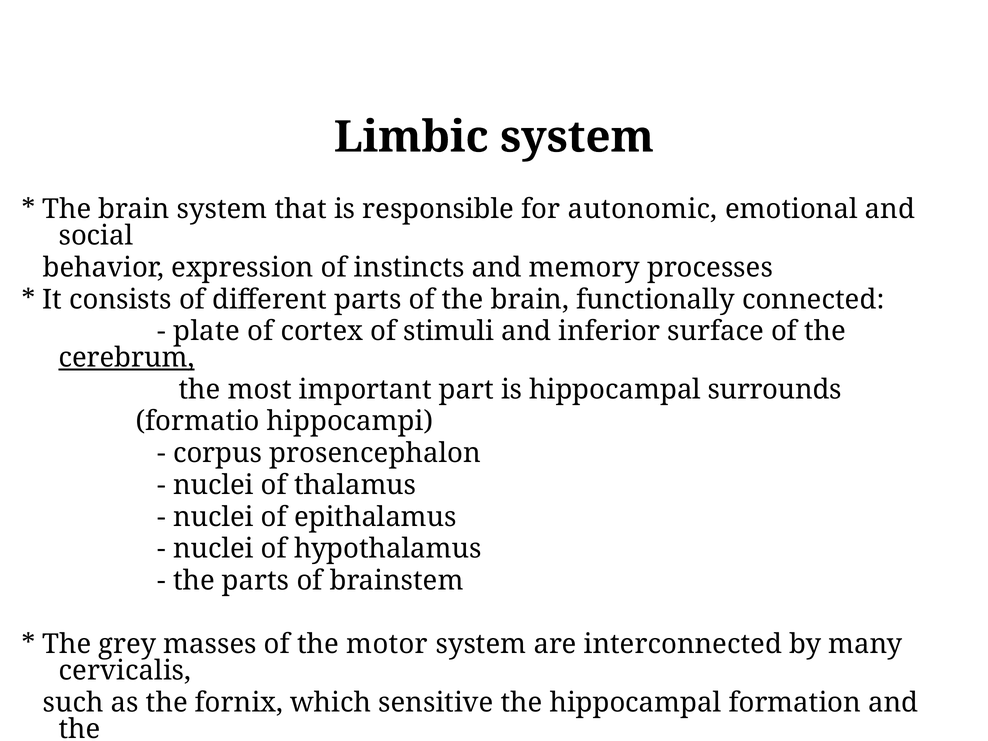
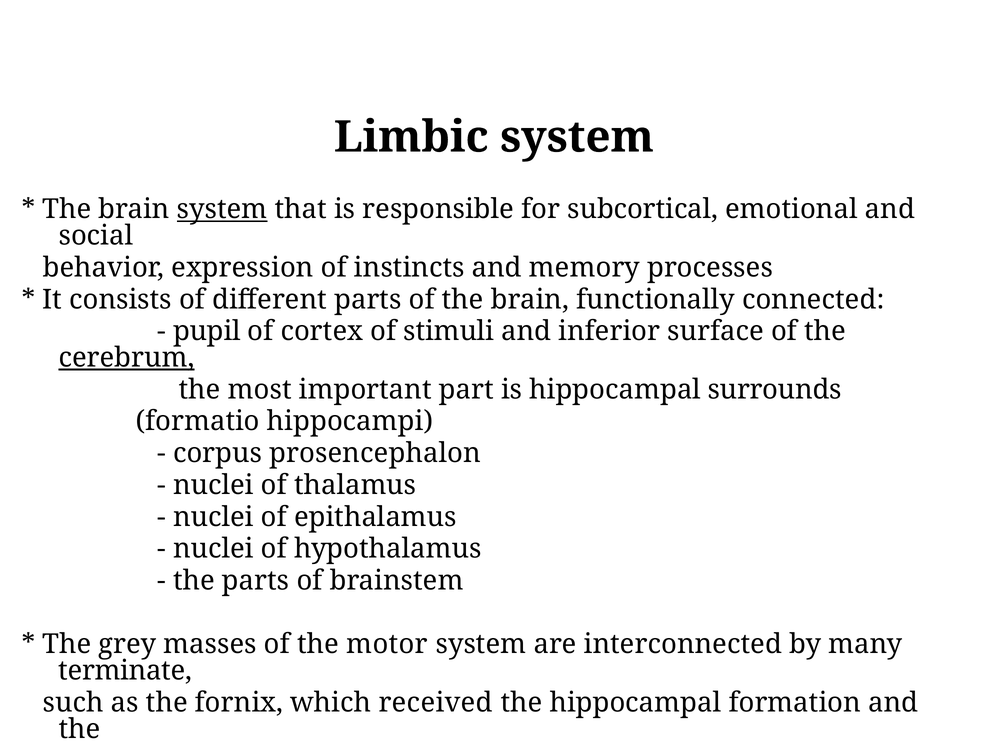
system at (222, 209) underline: none -> present
autonomic: autonomic -> subcortical
plate: plate -> pupil
cervicalis: cervicalis -> terminate
sensitive: sensitive -> received
